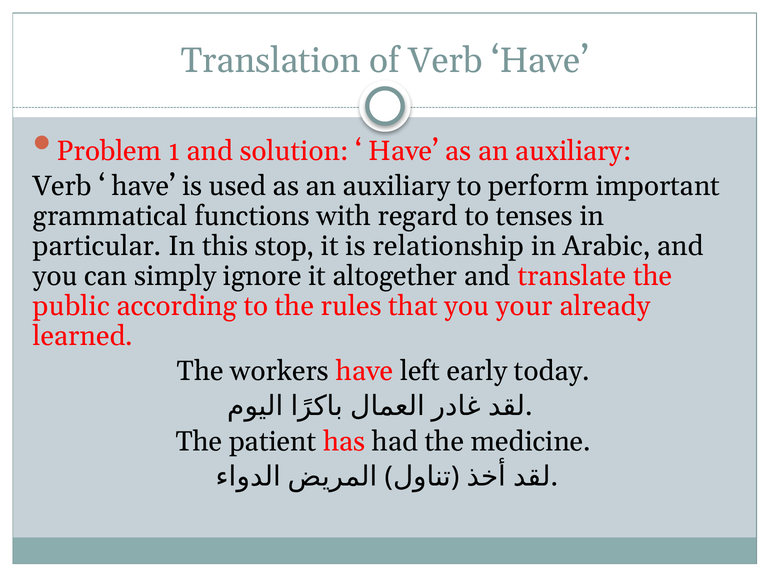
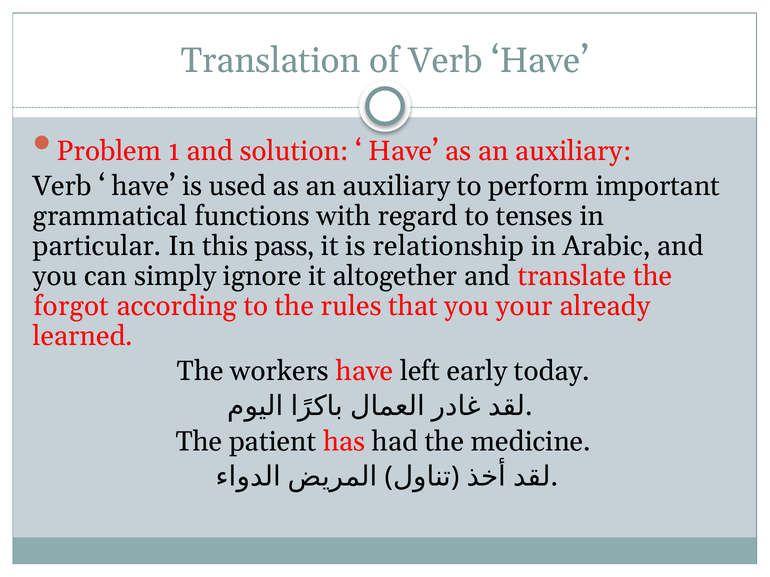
stop: stop -> pass
public: public -> forgot
